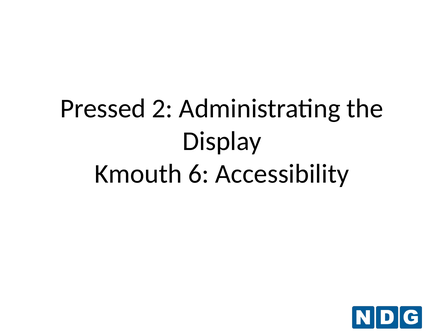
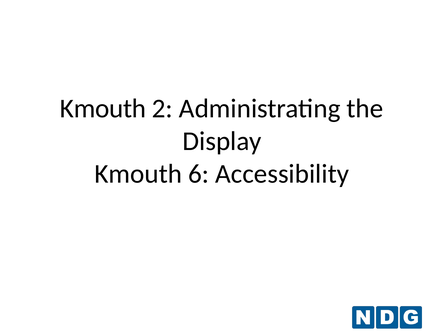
Pressed at (103, 109): Pressed -> Kmouth
